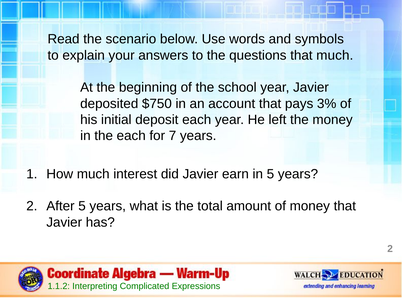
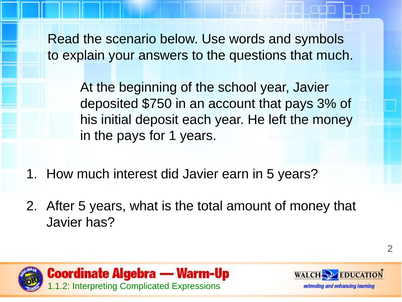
the each: each -> pays
for 7: 7 -> 1
